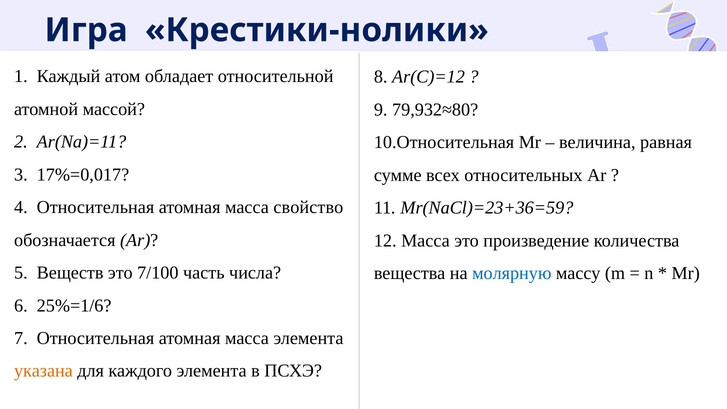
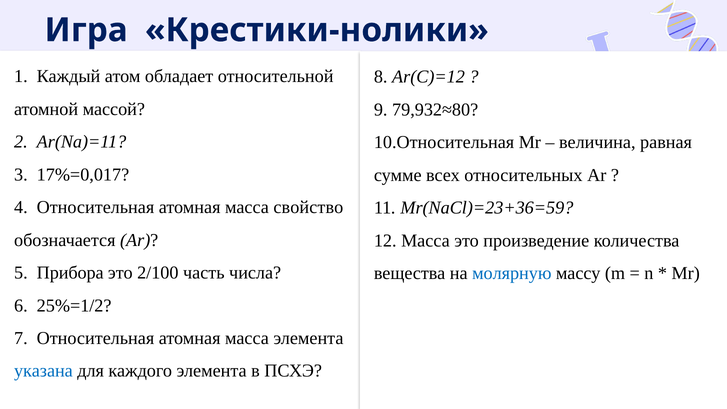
Веществ: Веществ -> Прибора
7/100: 7/100 -> 2/100
25%=1/6: 25%=1/6 -> 25%=1/2
указана colour: orange -> blue
